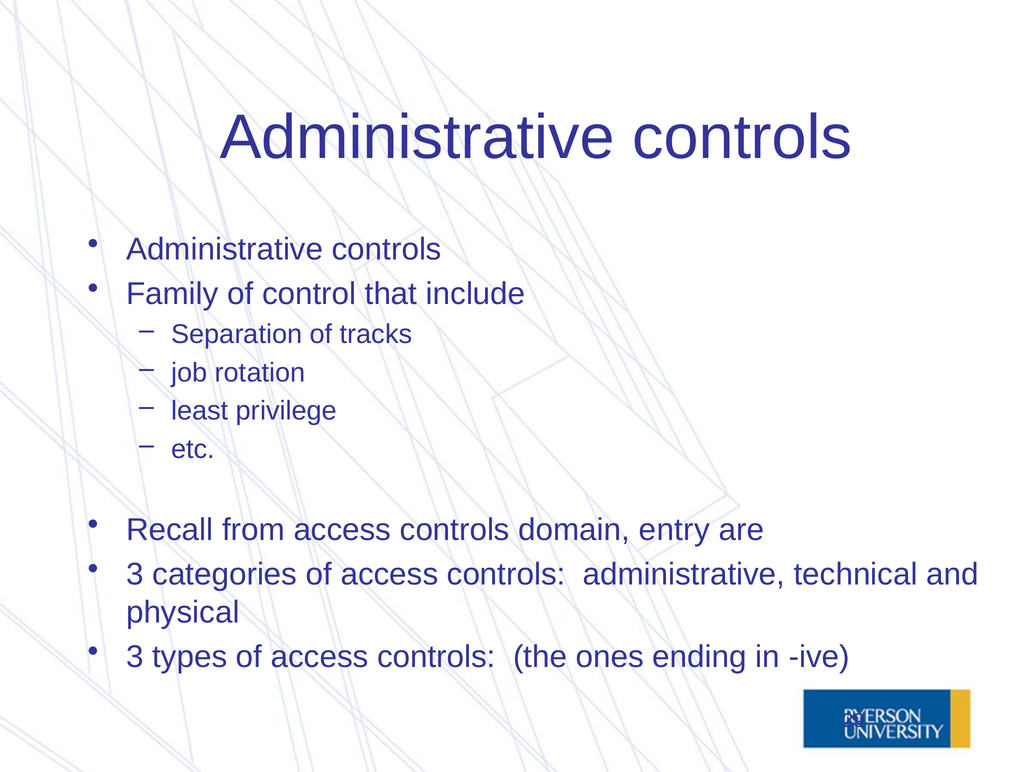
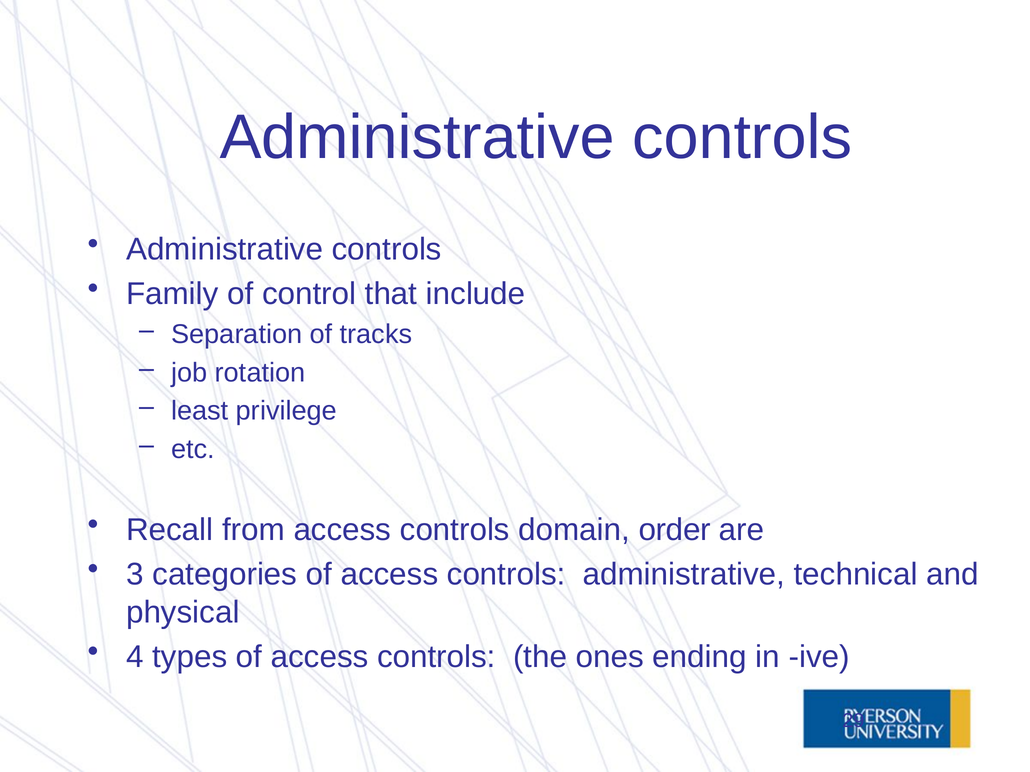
entry: entry -> order
3 at (135, 657): 3 -> 4
